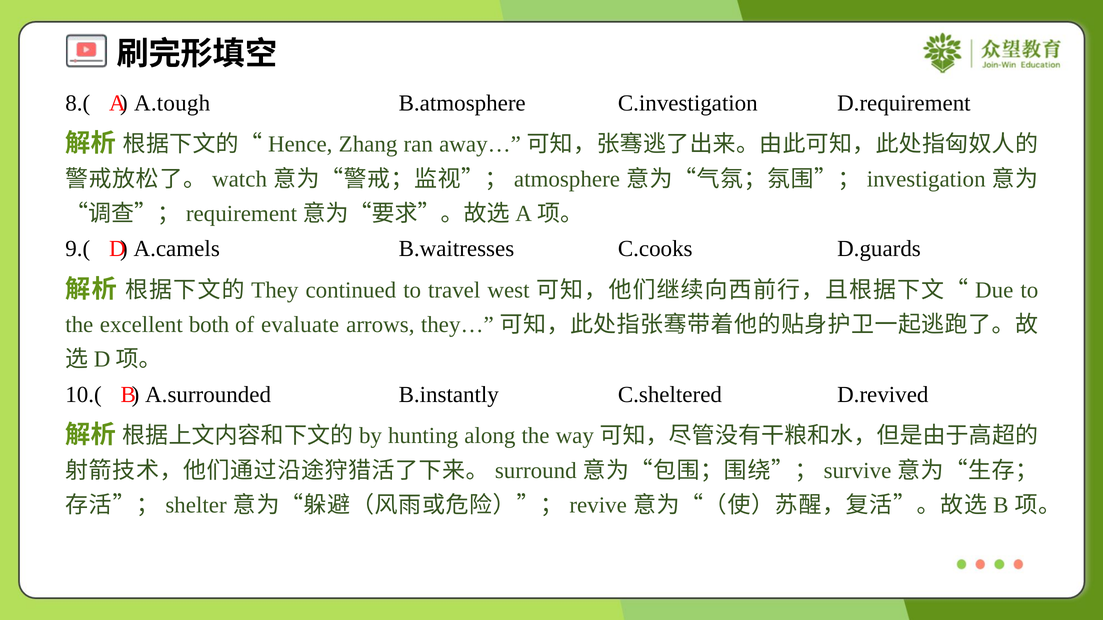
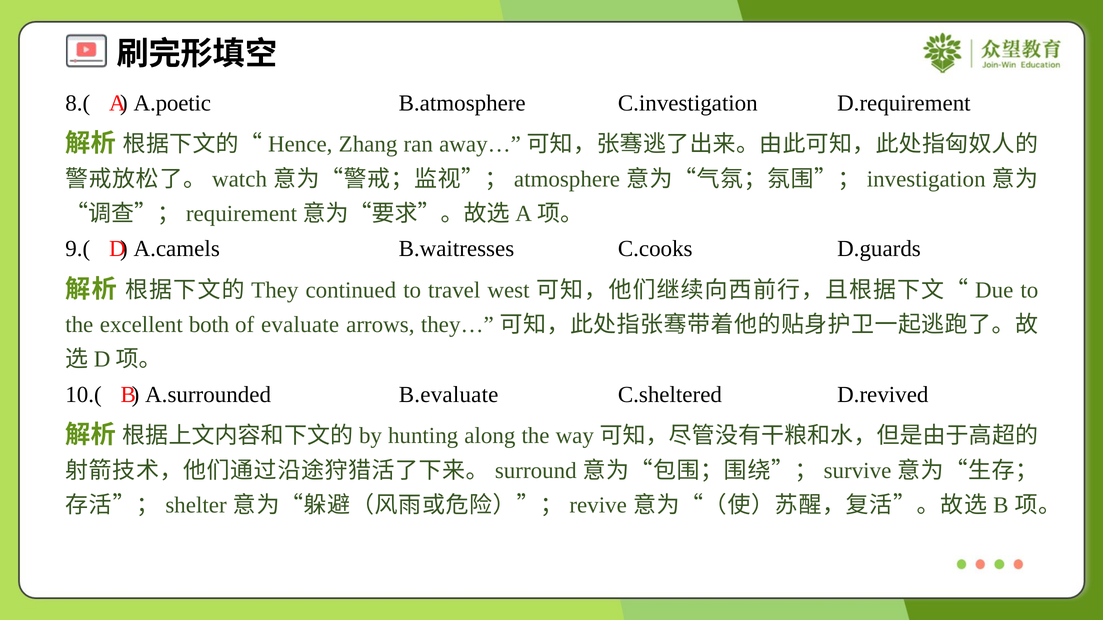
A.tough: A.tough -> A.poetic
B.instantly: B.instantly -> B.evaluate
